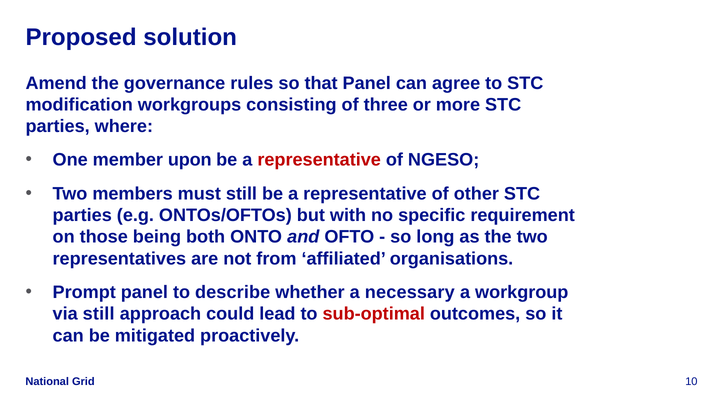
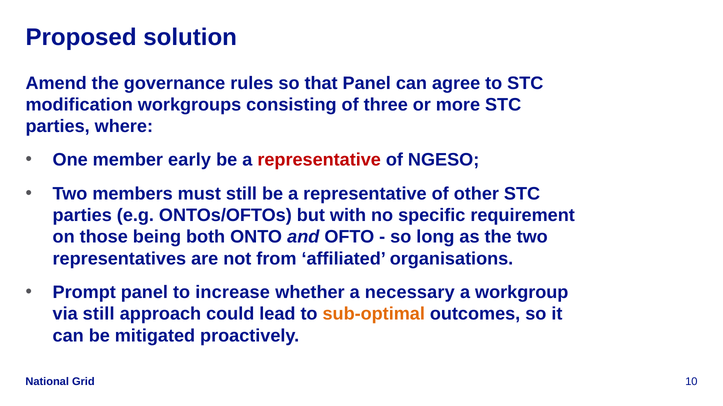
upon: upon -> early
describe: describe -> increase
sub-optimal colour: red -> orange
